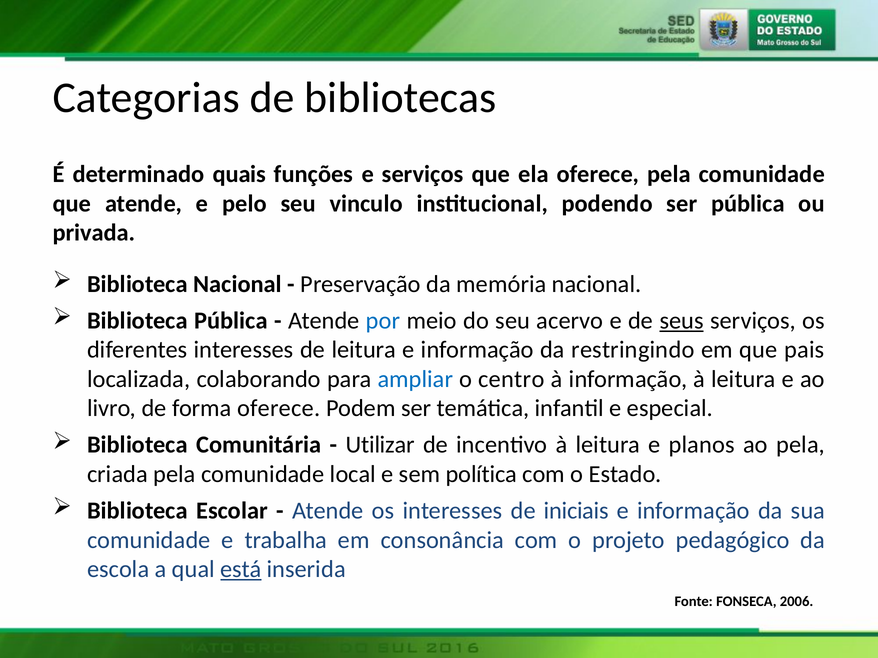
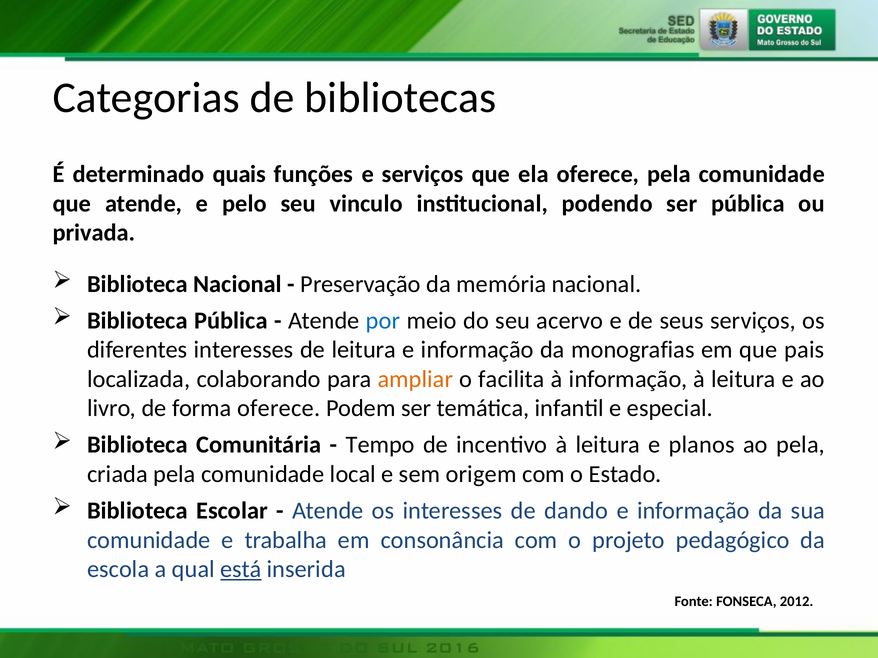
seus underline: present -> none
restringindo: restringindo -> monografias
ampliar colour: blue -> orange
centro: centro -> facilita
Utilizar: Utilizar -> Tempo
política: política -> origem
iniciais: iniciais -> dando
2006: 2006 -> 2012
